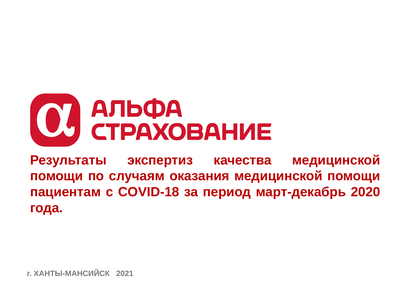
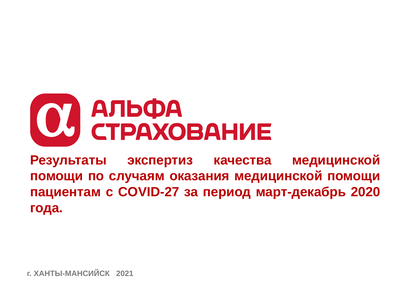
COVID-18: COVID-18 -> COVID-27
